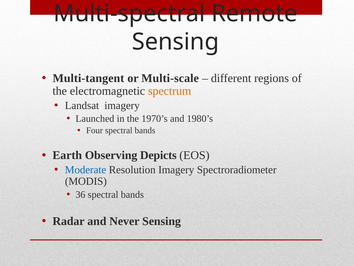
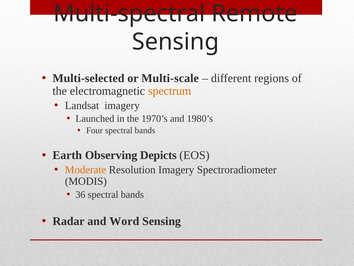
Multi-tangent: Multi-tangent -> Multi-selected
Moderate colour: blue -> orange
Never: Never -> Word
